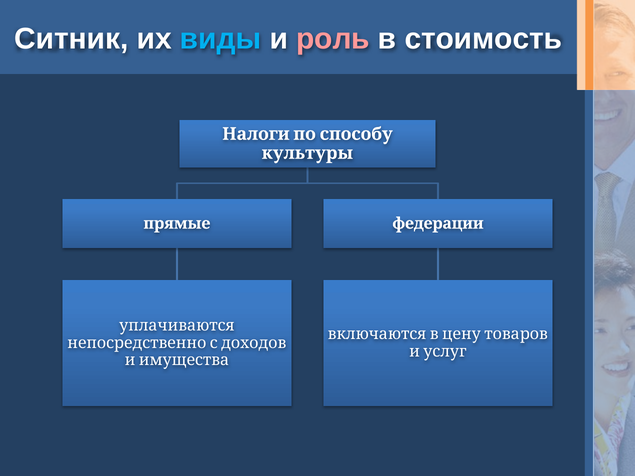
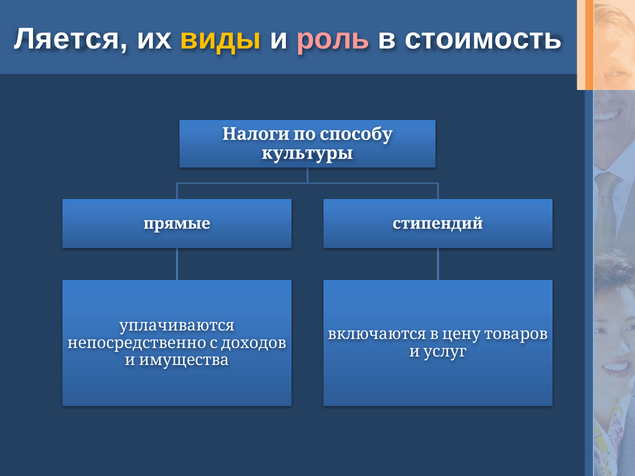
Ситник: Ситник -> Ляется
виды colour: light blue -> yellow
федерации: федерации -> стипендий
